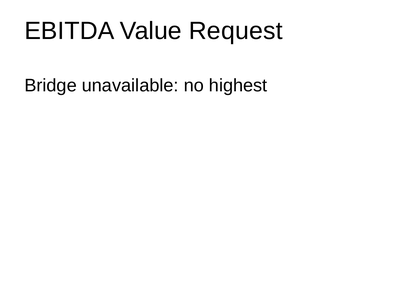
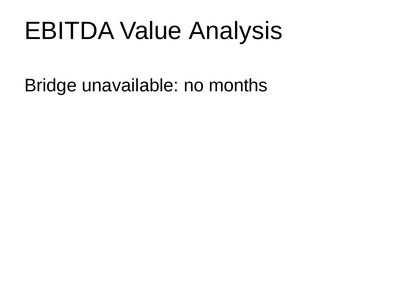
Request: Request -> Analysis
highest: highest -> months
